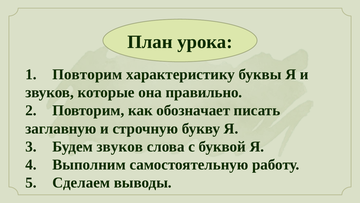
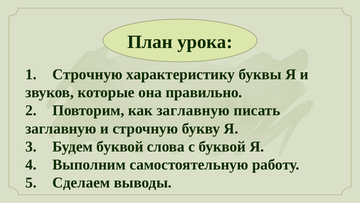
1 Повторим: Повторим -> Строчную
как обозначает: обозначает -> заглавную
Будем звуков: звуков -> буквой
